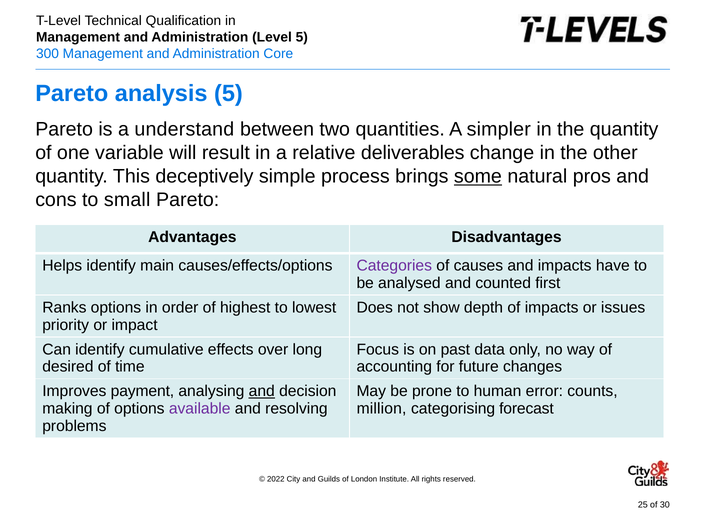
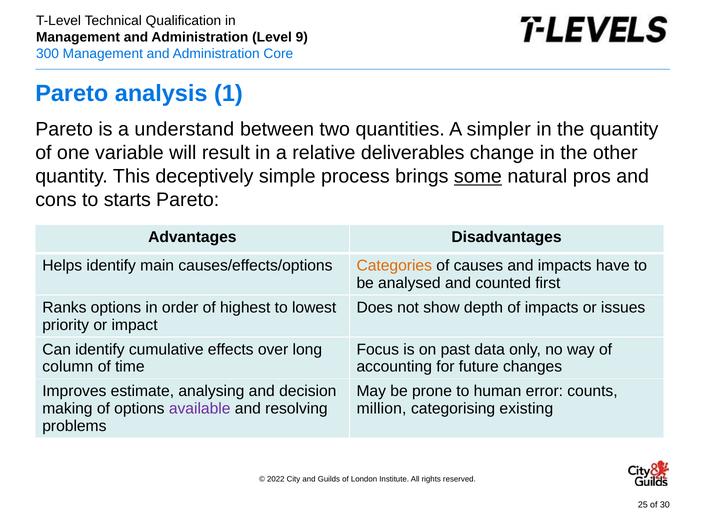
5 at (302, 37): 5 -> 9
analysis 5: 5 -> 1
small: small -> starts
Categories colour: purple -> orange
desired: desired -> column
payment: payment -> estimate
and at (262, 392) underline: present -> none
forecast: forecast -> existing
